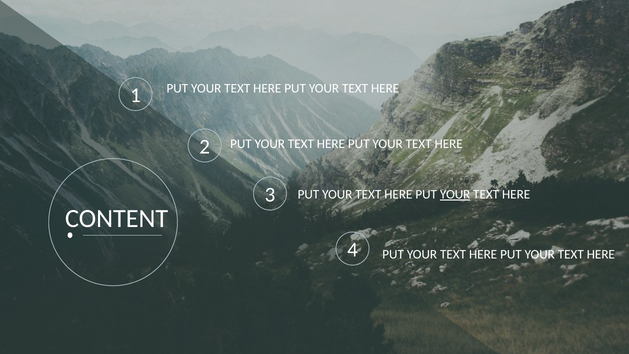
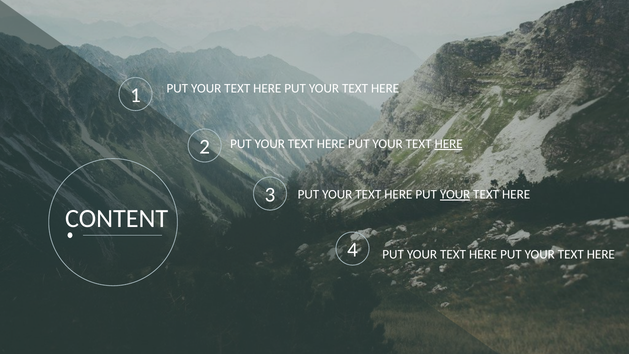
HERE at (449, 144) underline: none -> present
